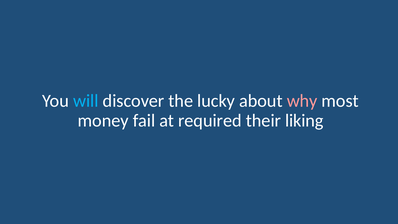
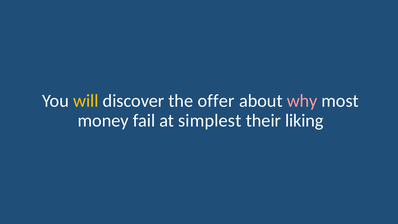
will colour: light blue -> yellow
lucky: lucky -> offer
required: required -> simplest
